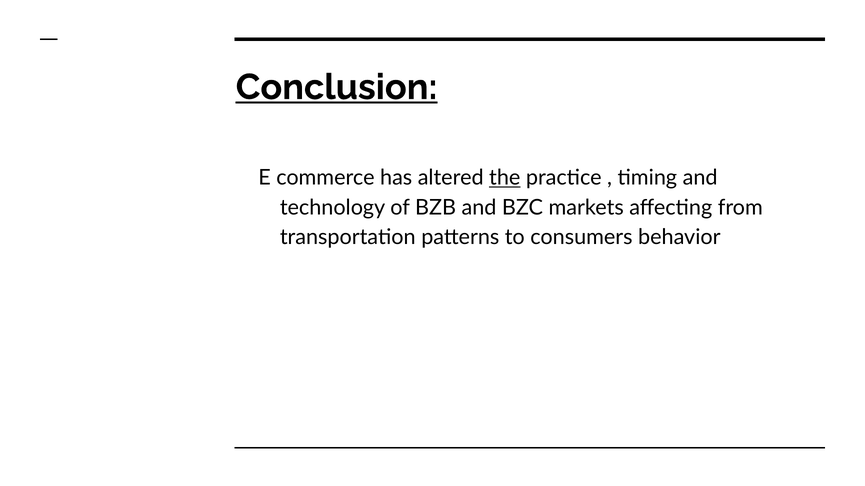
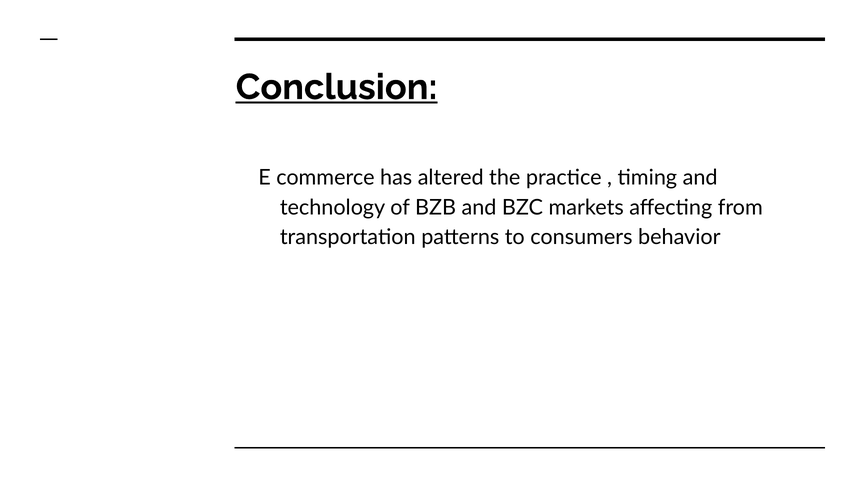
the underline: present -> none
